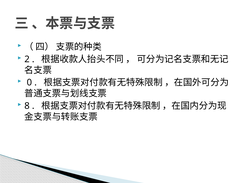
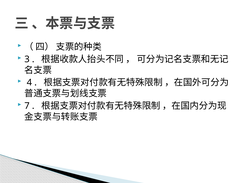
2: 2 -> 3
0: 0 -> 4
8: 8 -> 7
